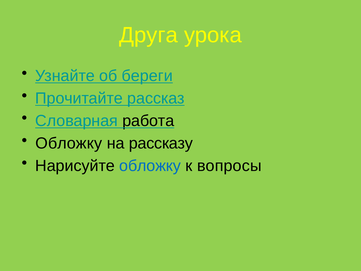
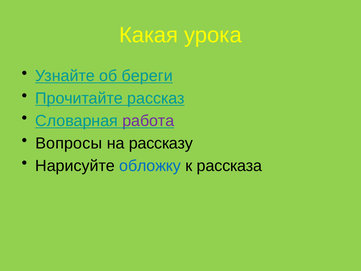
Друга: Друга -> Какая
работа colour: black -> purple
Обложку at (69, 143): Обложку -> Вопросы
вопросы: вопросы -> рассказа
